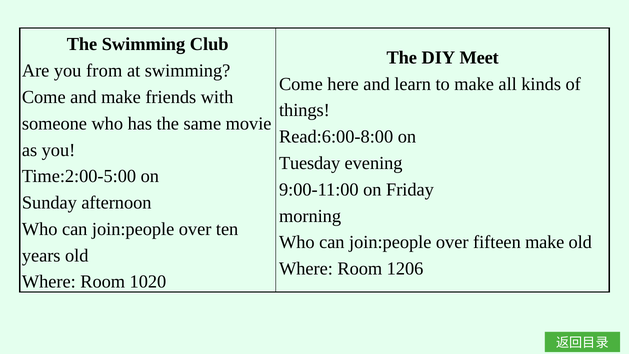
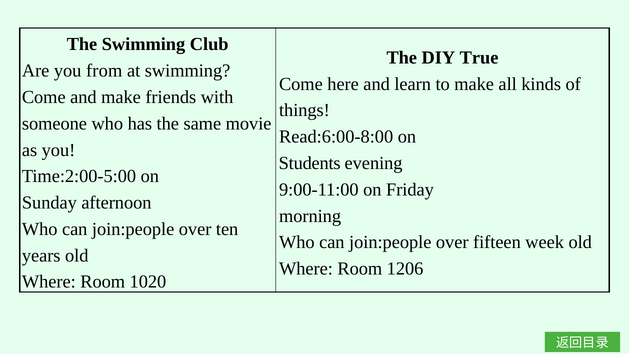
Meet: Meet -> True
Tuesday: Tuesday -> Students
fifteen make: make -> week
